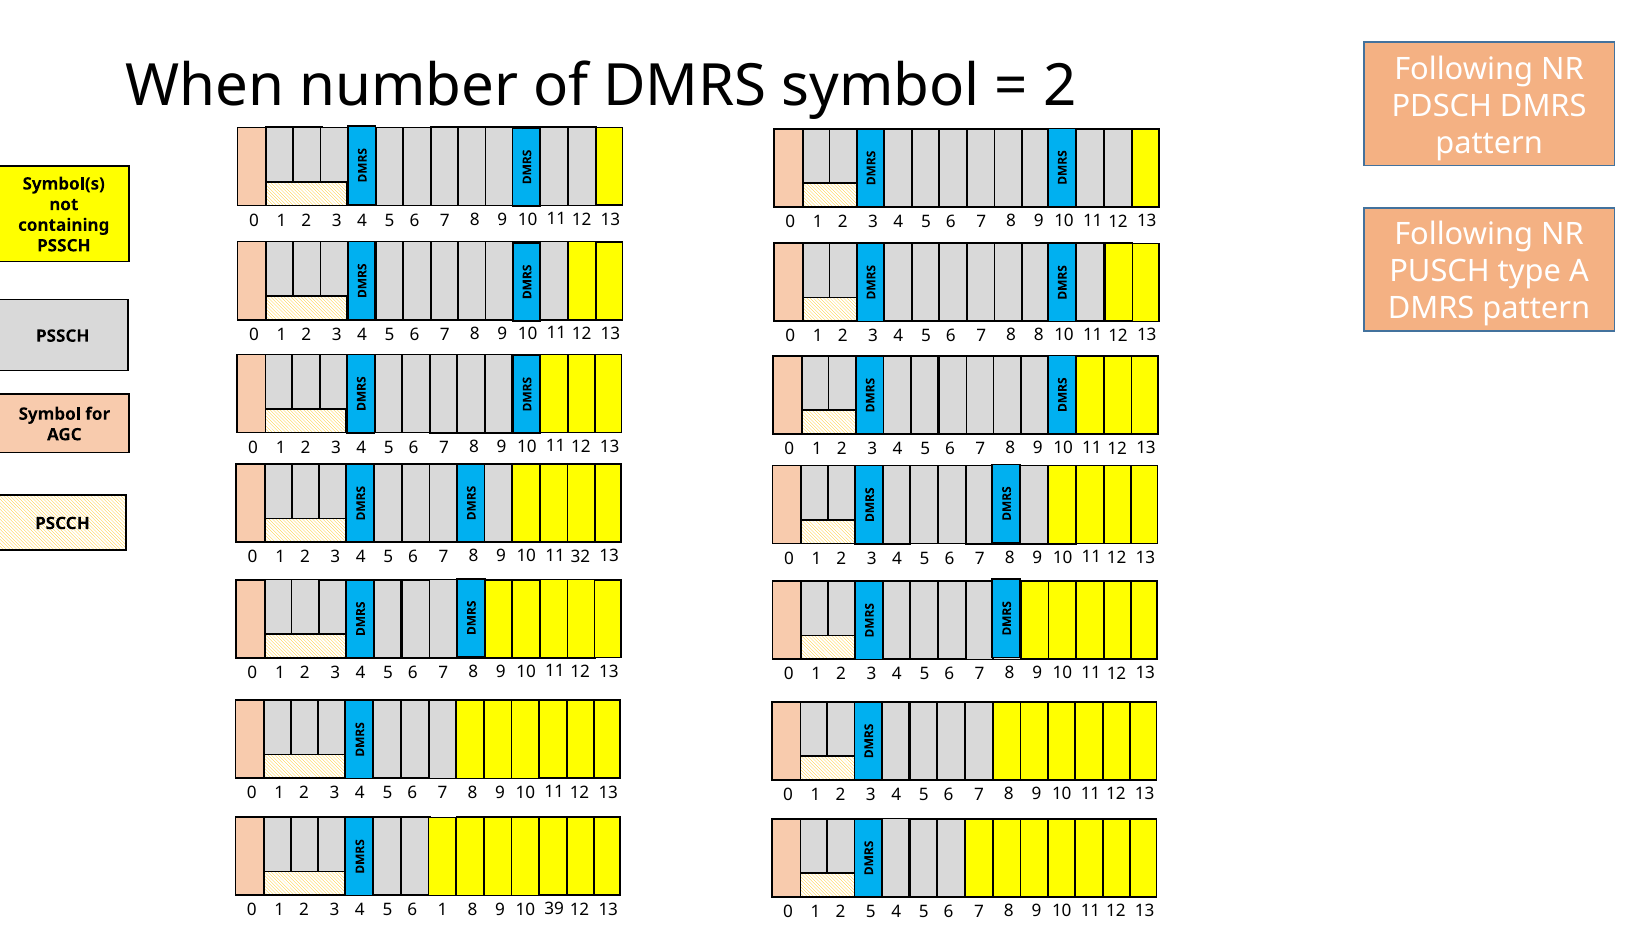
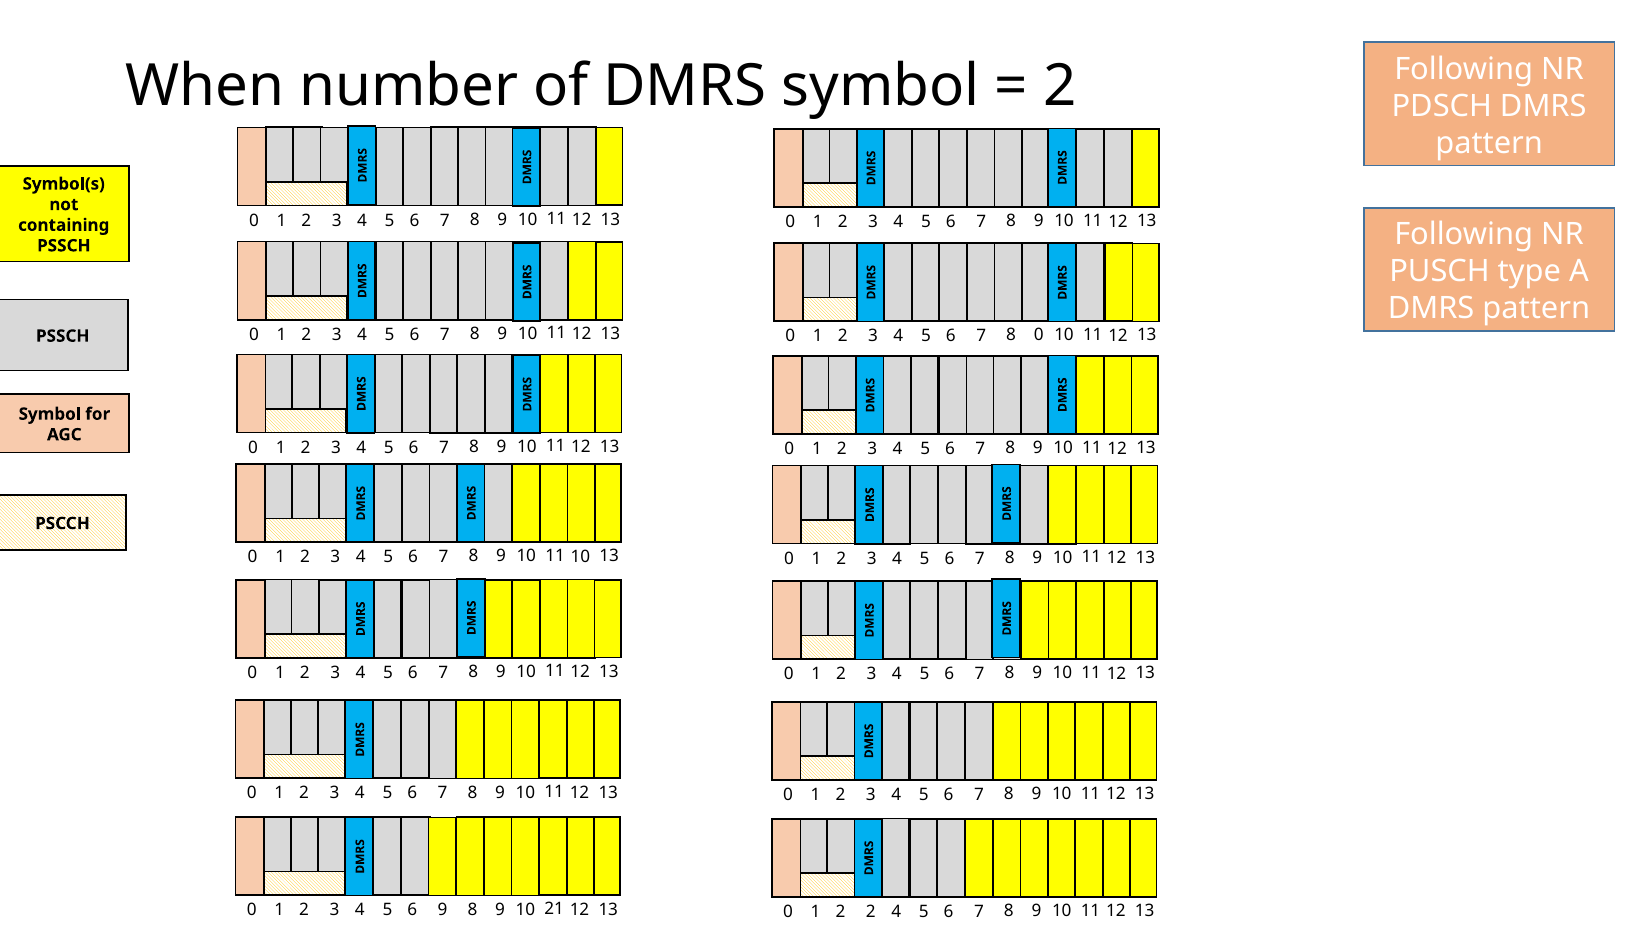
8 8: 8 -> 0
11 32: 32 -> 10
6 1: 1 -> 9
39: 39 -> 21
2 5: 5 -> 2
